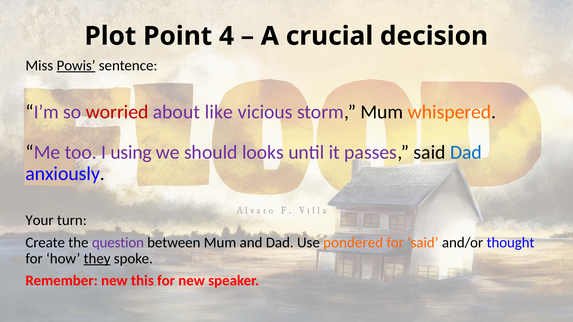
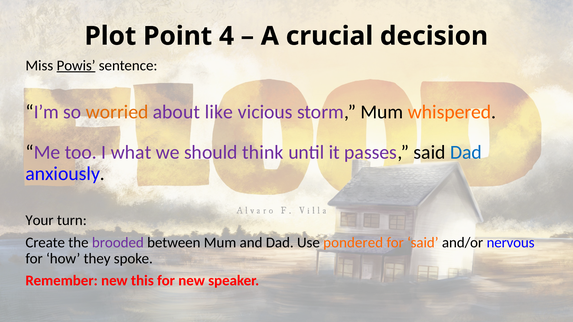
worried colour: red -> orange
using: using -> what
looks: looks -> think
question: question -> brooded
thought: thought -> nervous
they underline: present -> none
